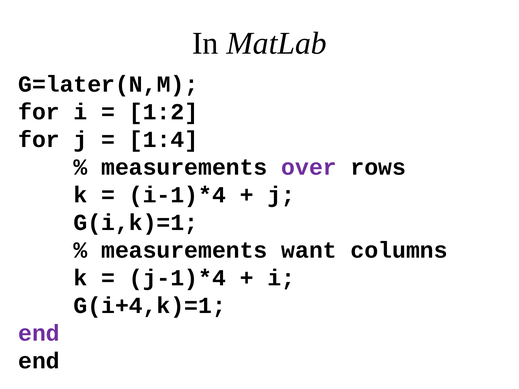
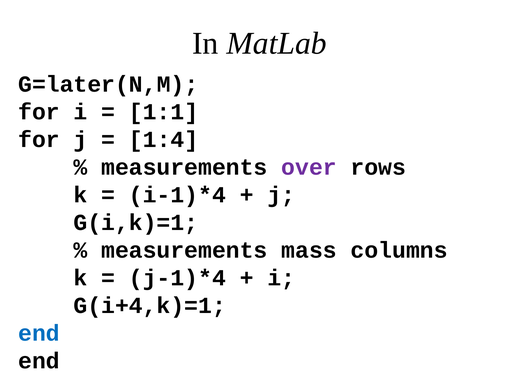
1:2: 1:2 -> 1:1
want: want -> mass
end at (39, 334) colour: purple -> blue
